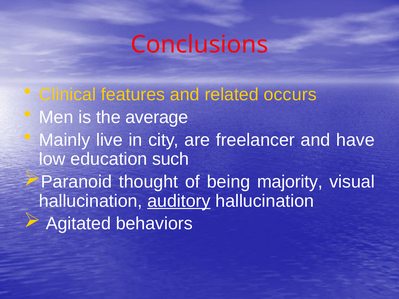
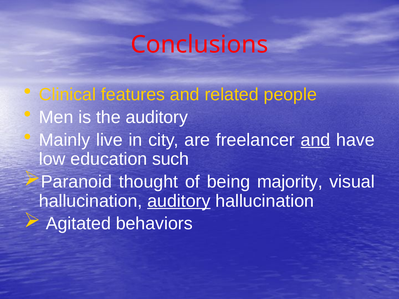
occurs: occurs -> people
the average: average -> auditory
and at (316, 140) underline: none -> present
